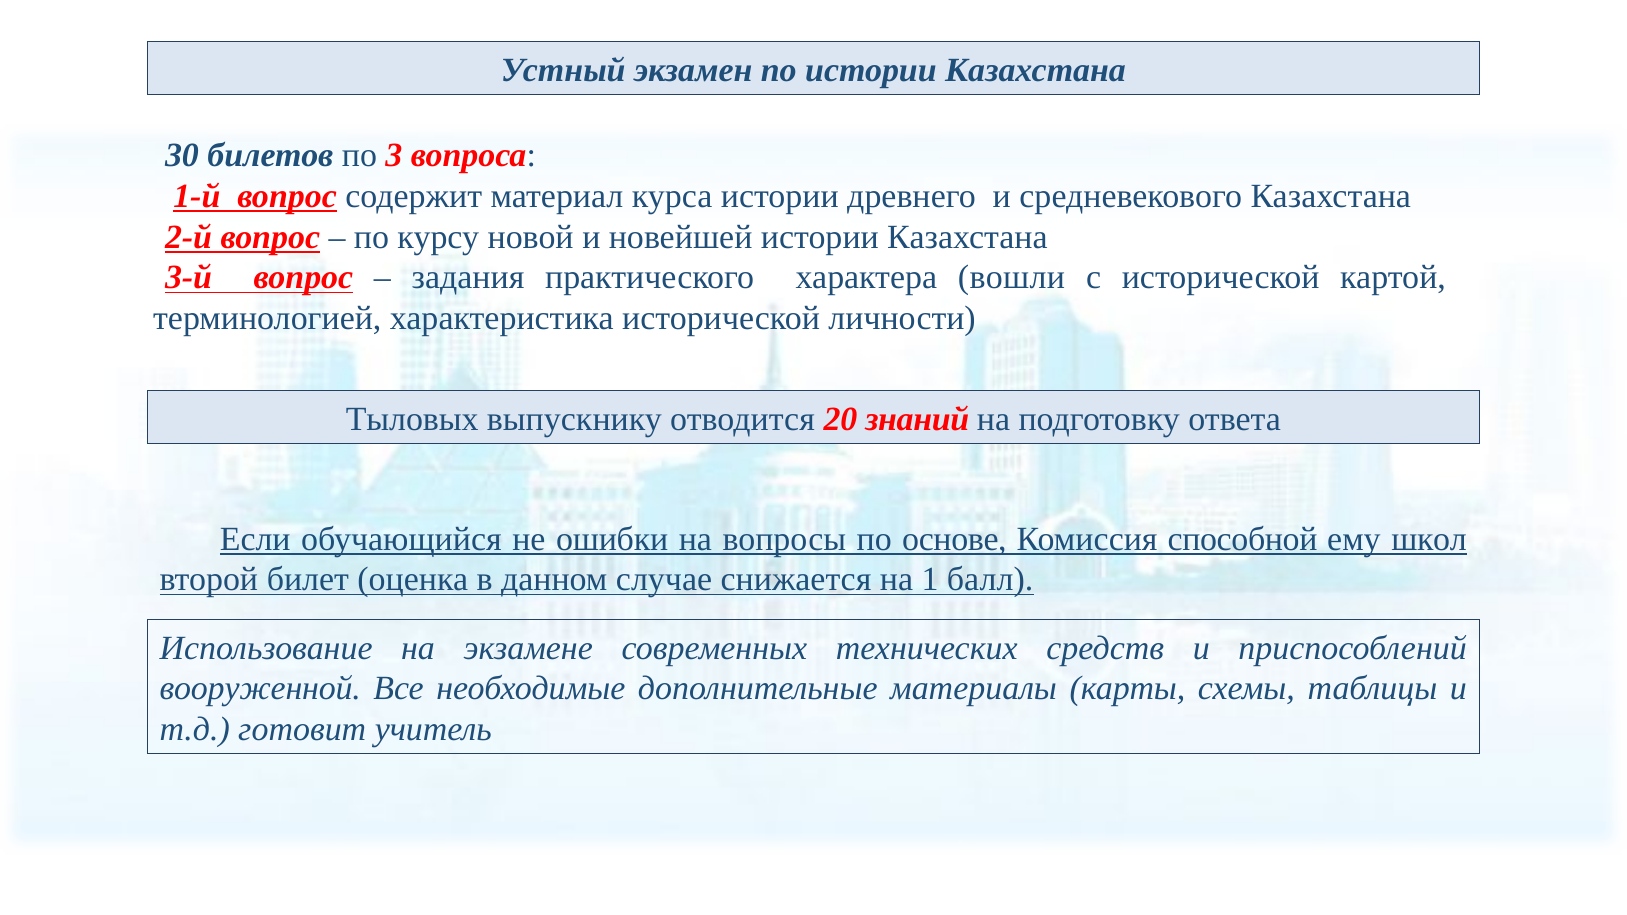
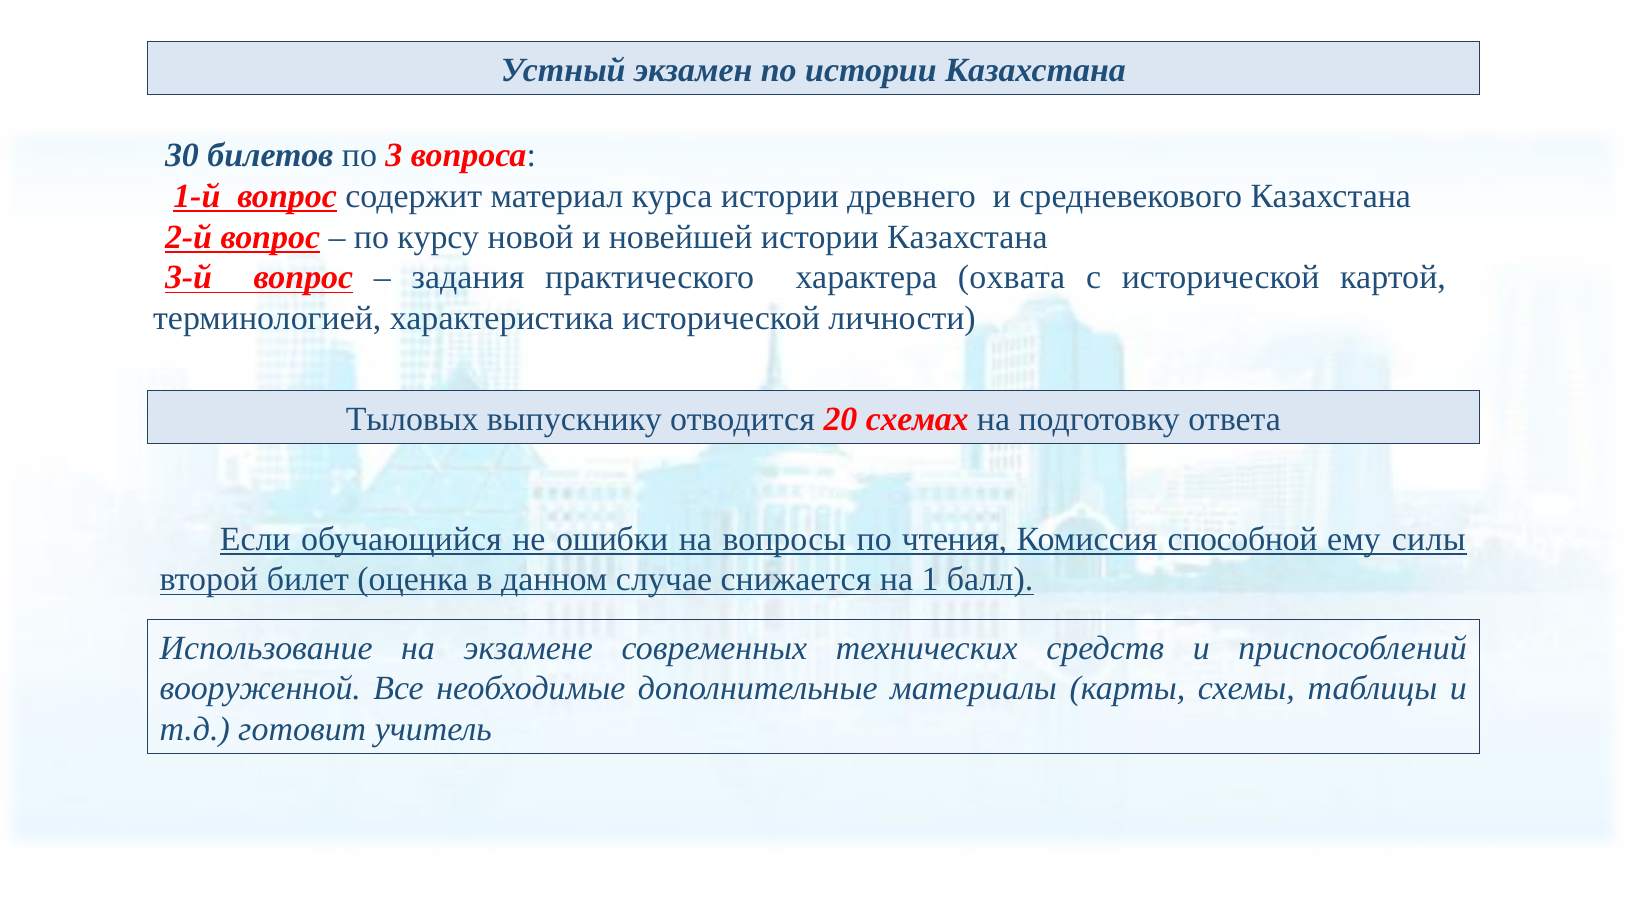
вошли: вошли -> охвата
знаний: знаний -> схемах
основе: основе -> чтения
школ: школ -> силы
